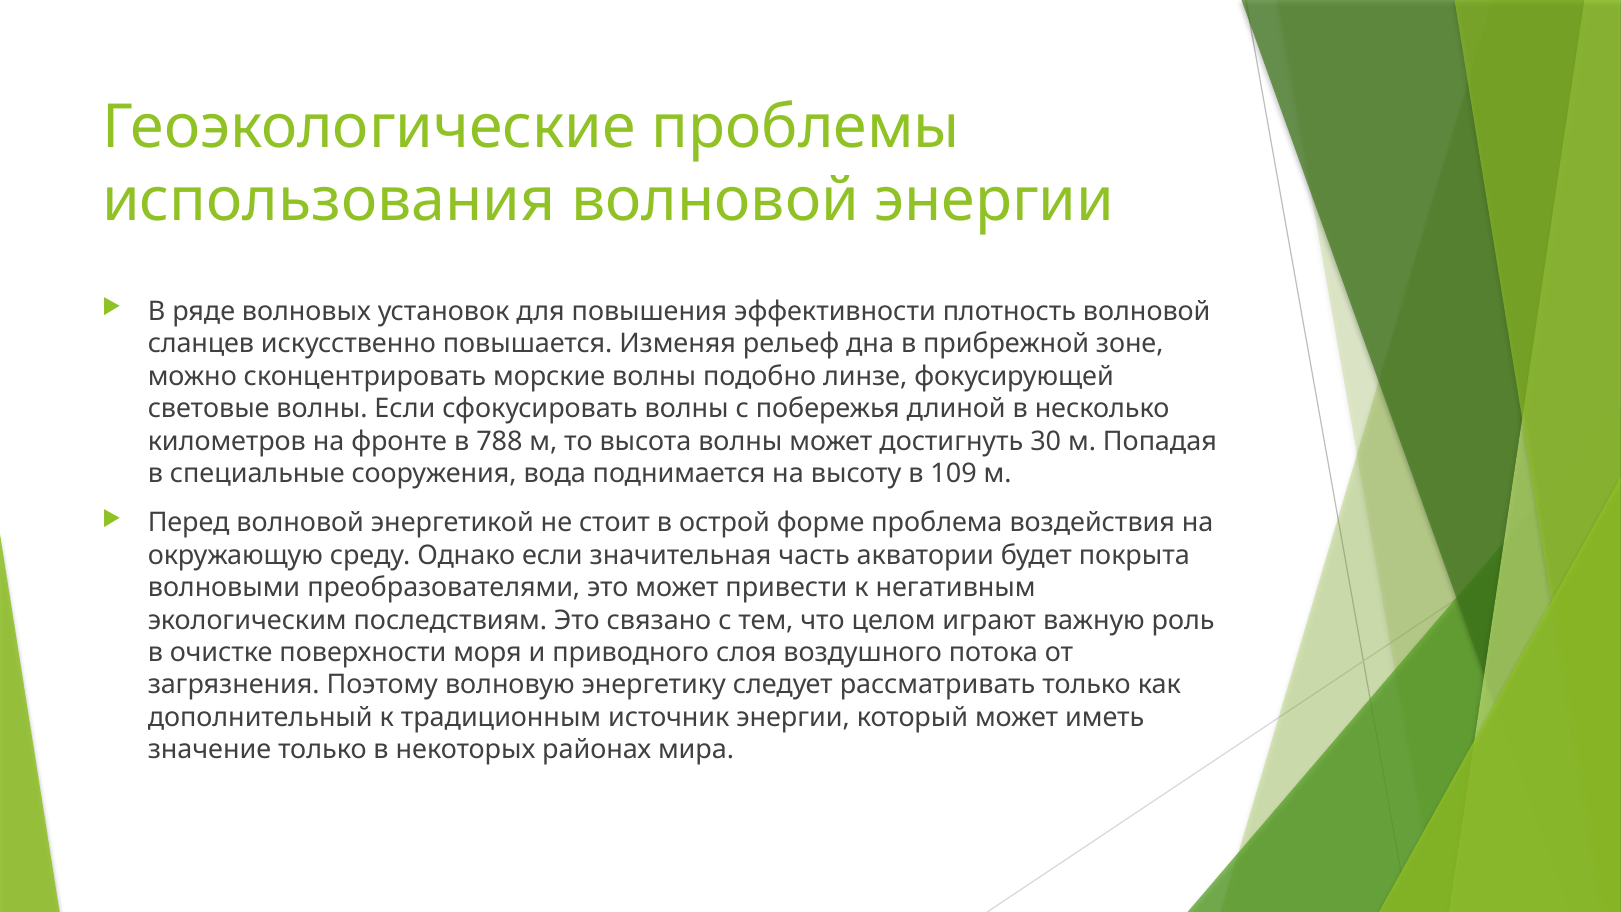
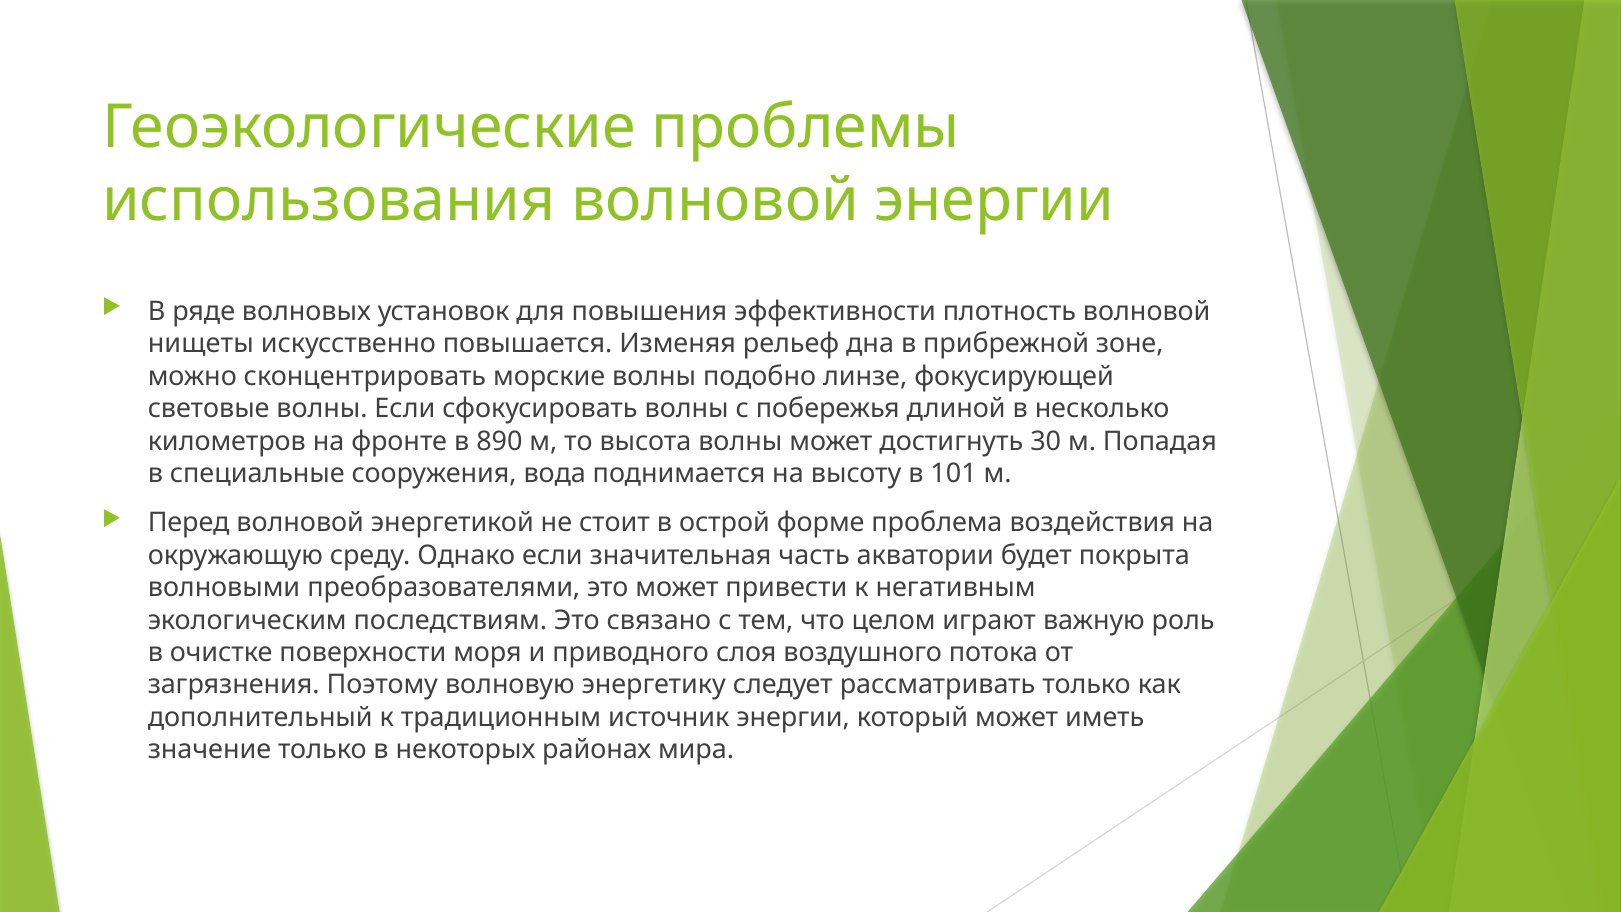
сланцев: сланцев -> нищеты
788: 788 -> 890
109: 109 -> 101
